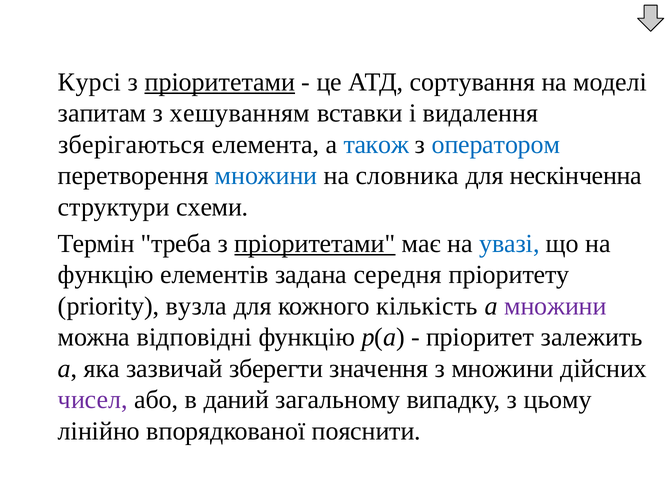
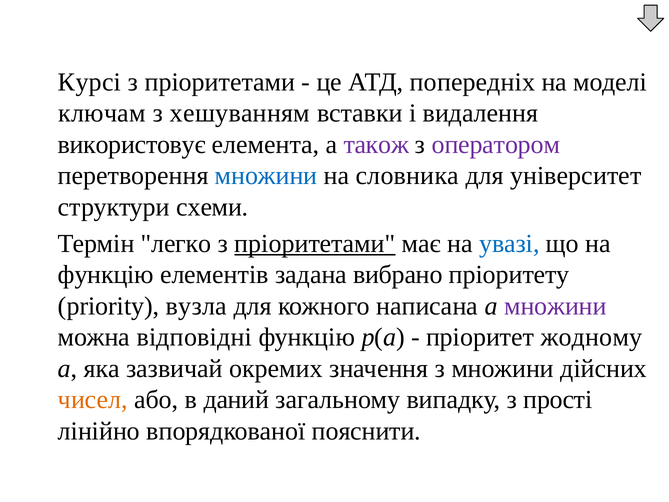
пріоритетами at (220, 82) underline: present -> none
сортування: сортування -> попередніх
запитам: запитам -> ключам
зберігаються: зберігаються -> використовує
також colour: blue -> purple
оператором colour: blue -> purple
нескінченна: нескінченна -> університет
треба: треба -> легко
середня: середня -> вибрано
кількість: кількість -> написана
залежить: залежить -> жодному
зберегти: зберегти -> окремих
чисел colour: purple -> orange
цьому: цьому -> прості
